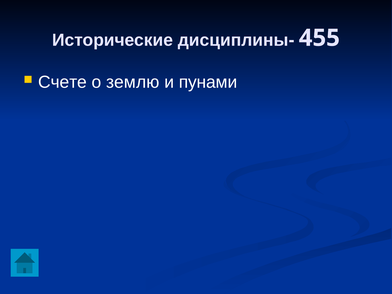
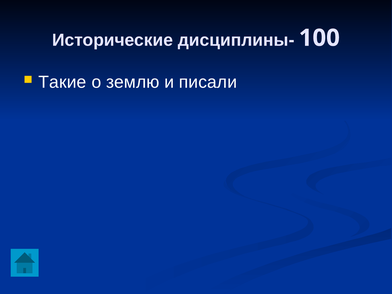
455: 455 -> 100
Счете: Счете -> Такие
пунами: пунами -> писали
